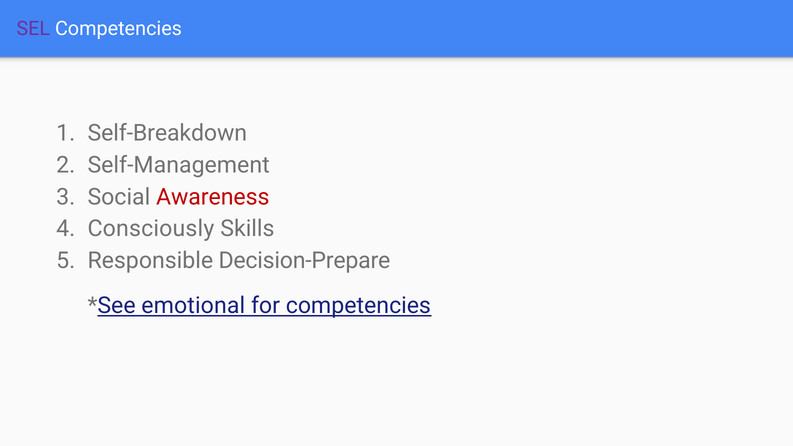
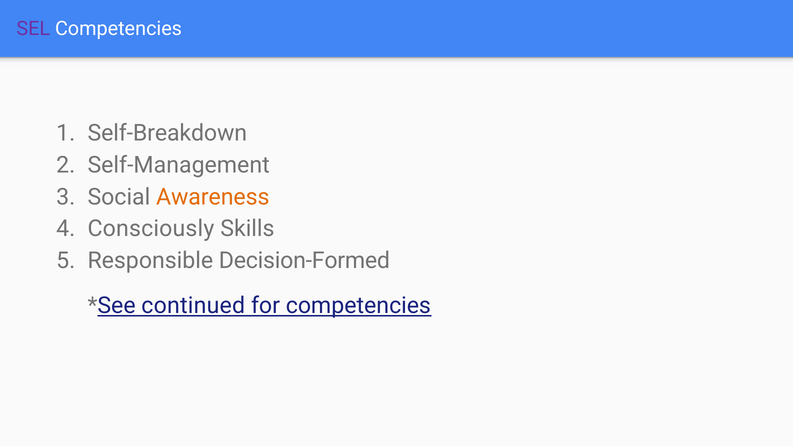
Awareness colour: red -> orange
Decision-Prepare: Decision-Prepare -> Decision-Formed
emotional: emotional -> continued
